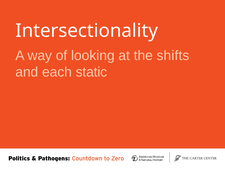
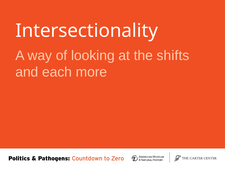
static: static -> more
